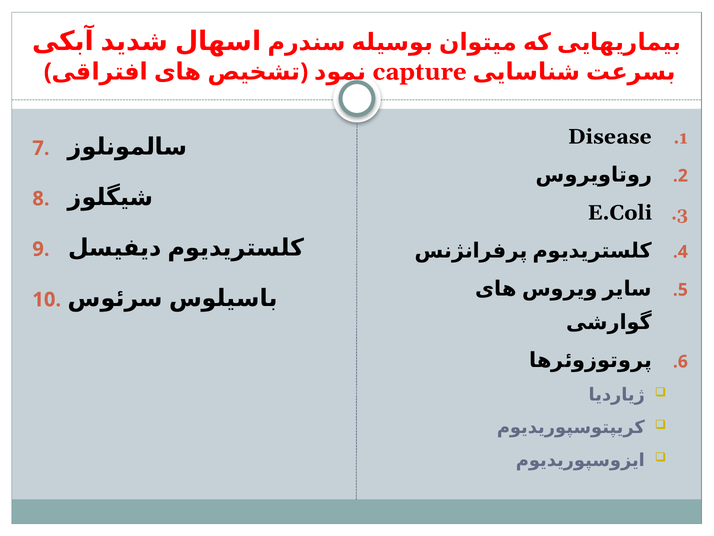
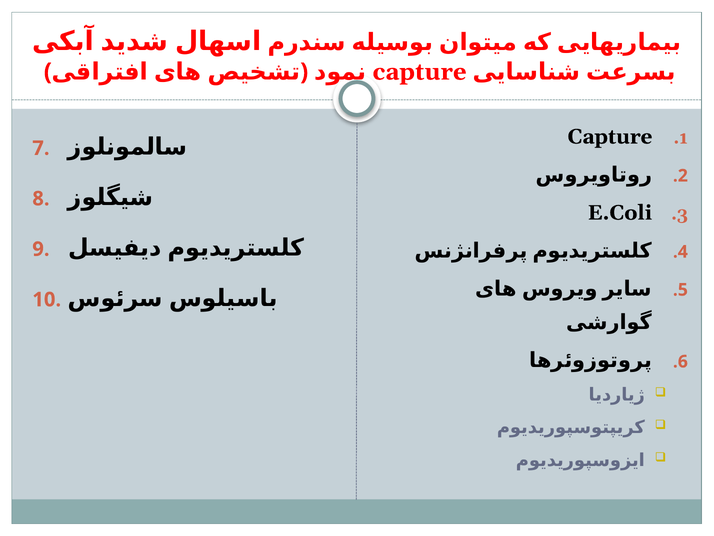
Disease at (610, 137): Disease -> Capture
